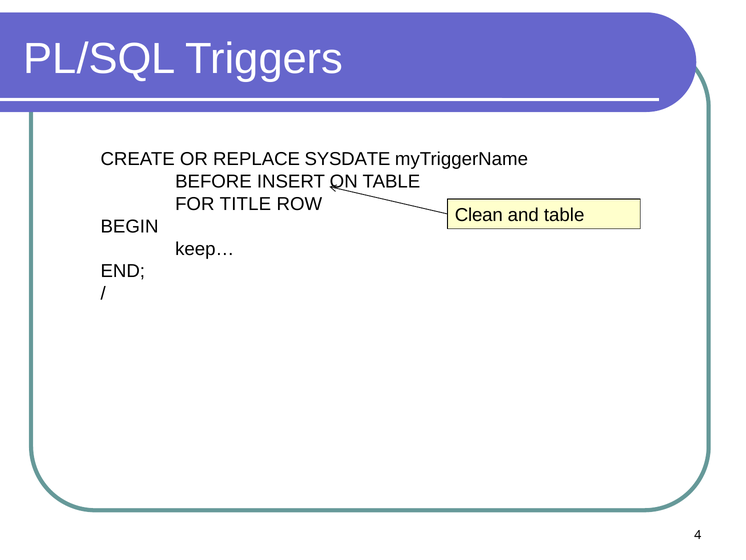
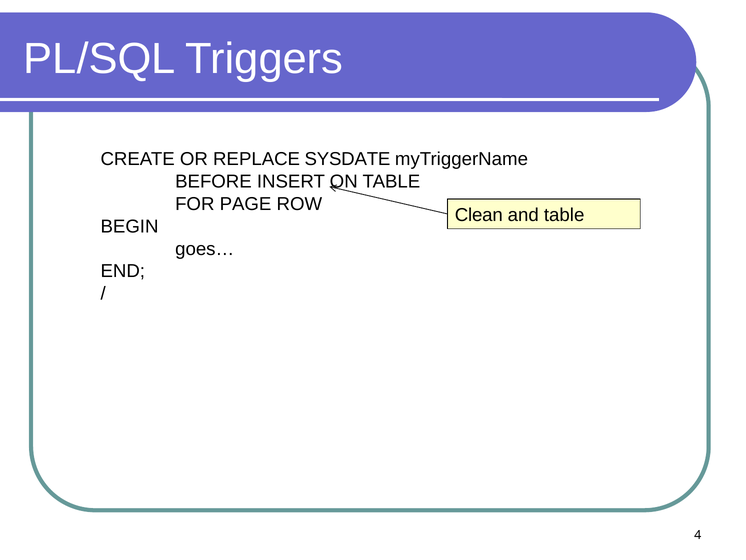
TITLE: TITLE -> PAGE
keep…: keep… -> goes…
